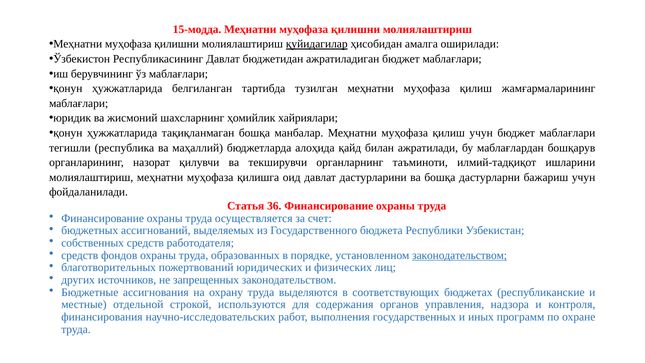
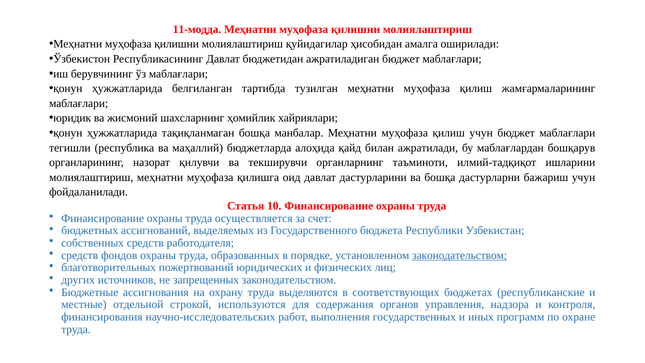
15-модда: 15-модда -> 11-модда
қуйидагилар underline: present -> none
36: 36 -> 10
